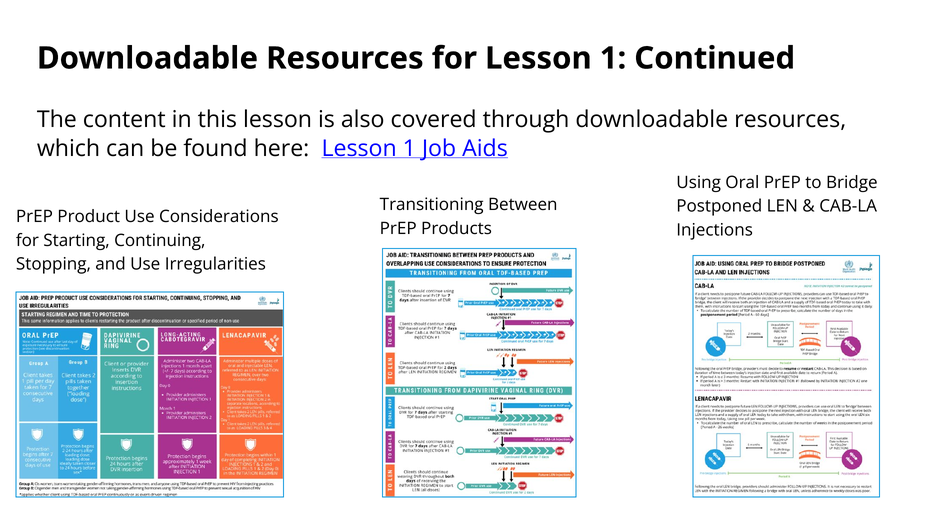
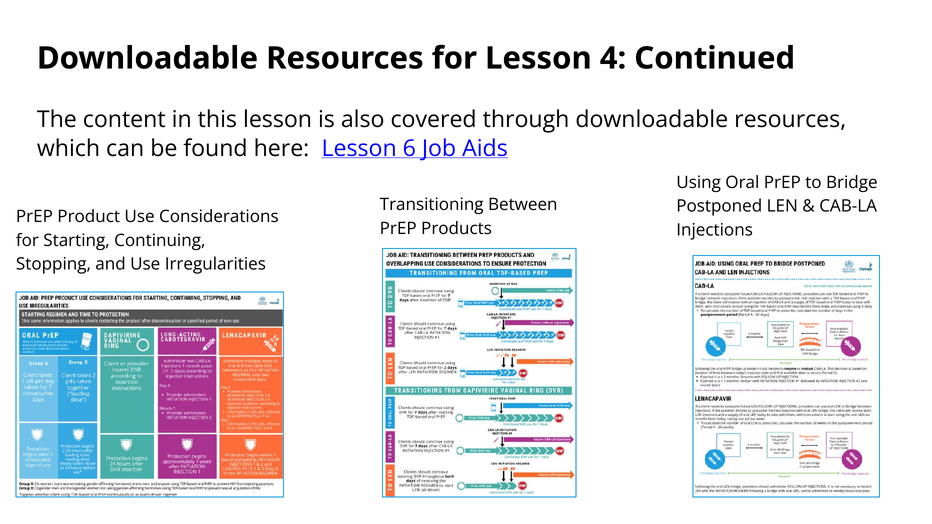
for Lesson 1: 1 -> 4
here Lesson 1: 1 -> 6
